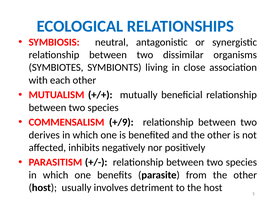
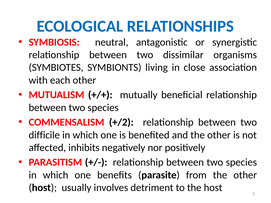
+/9: +/9 -> +/2
derives: derives -> difficile
